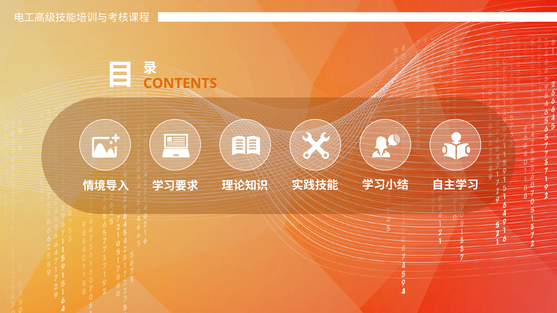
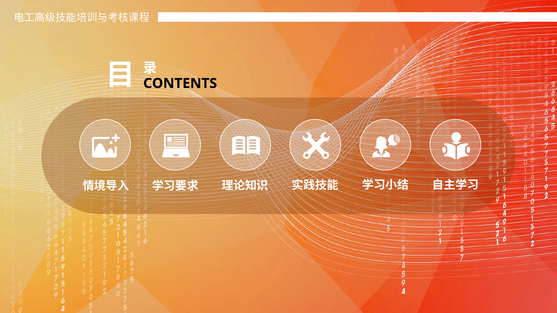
CONTENTS colour: orange -> black
